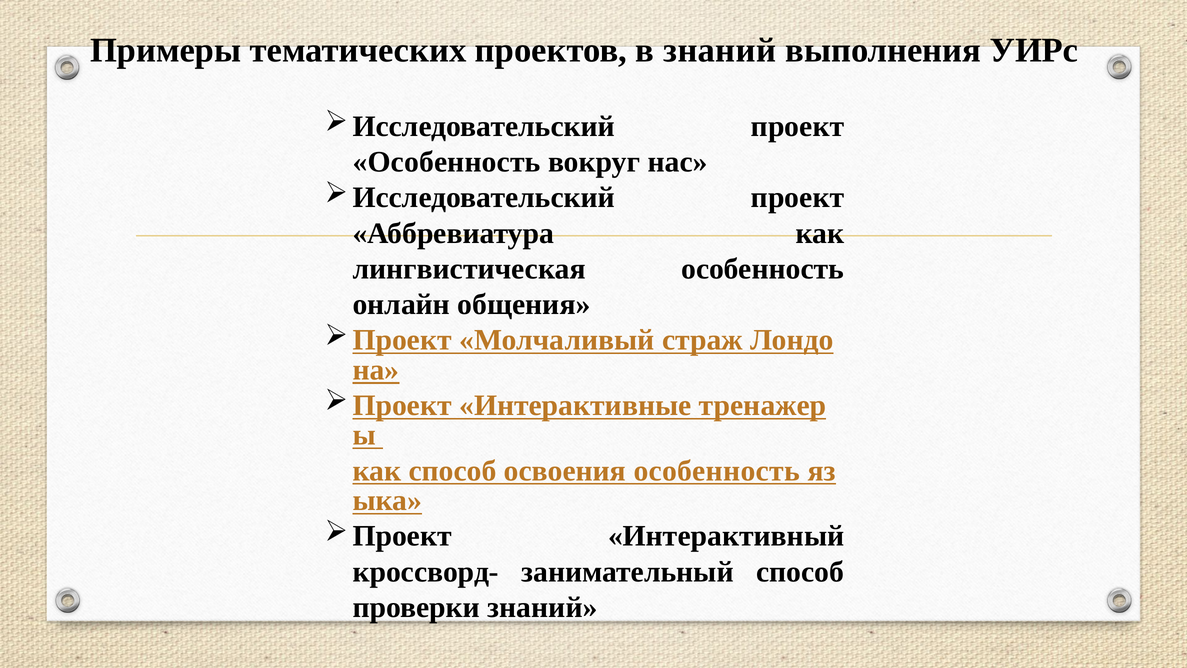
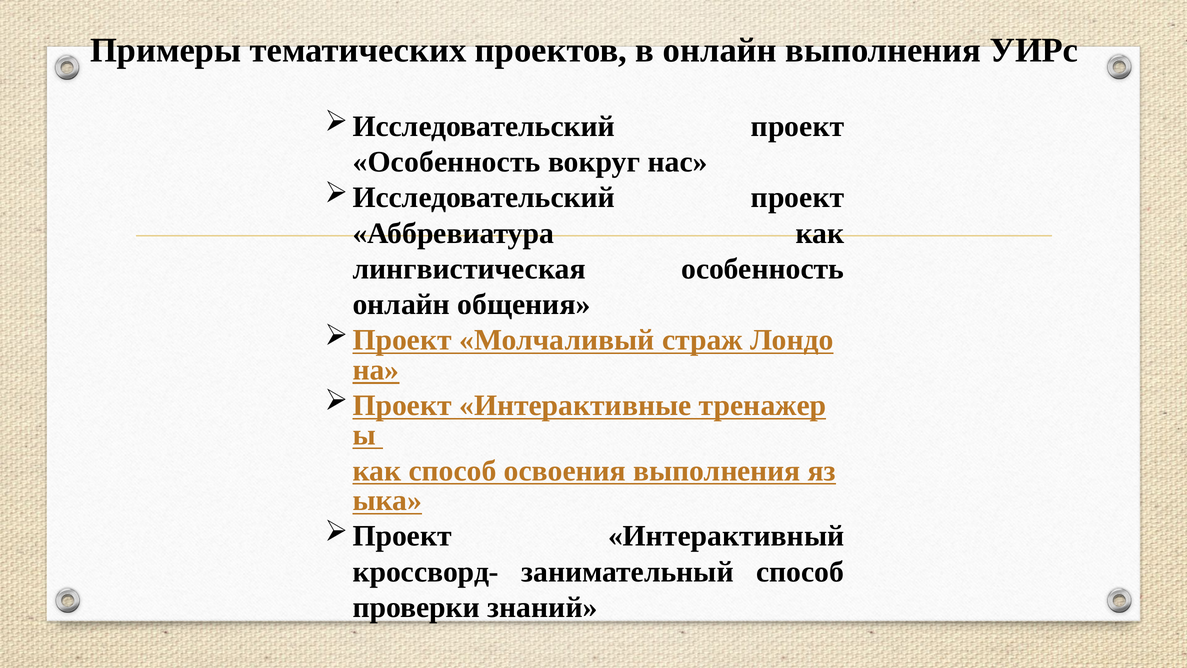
в знаний: знаний -> онлайн
освоения особенность: особенность -> выполнения
